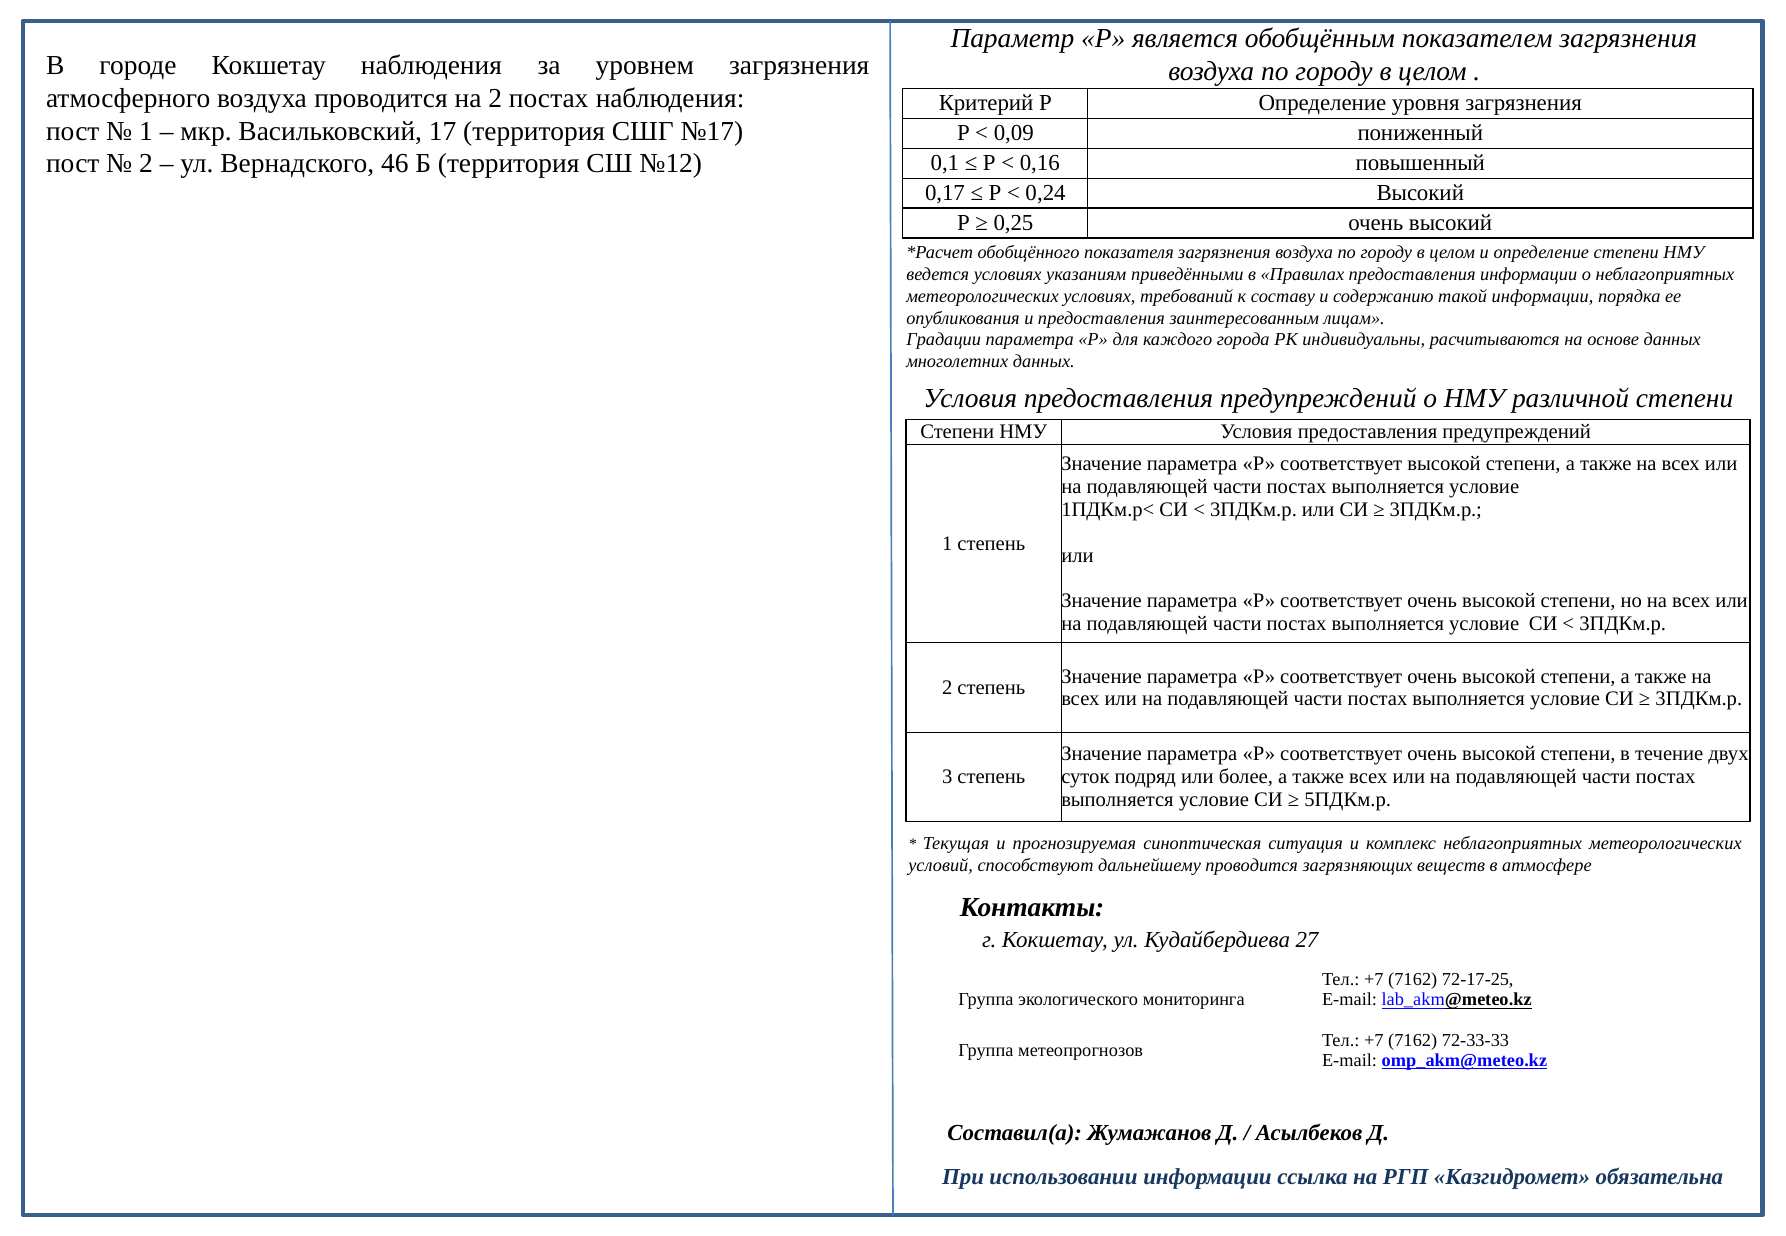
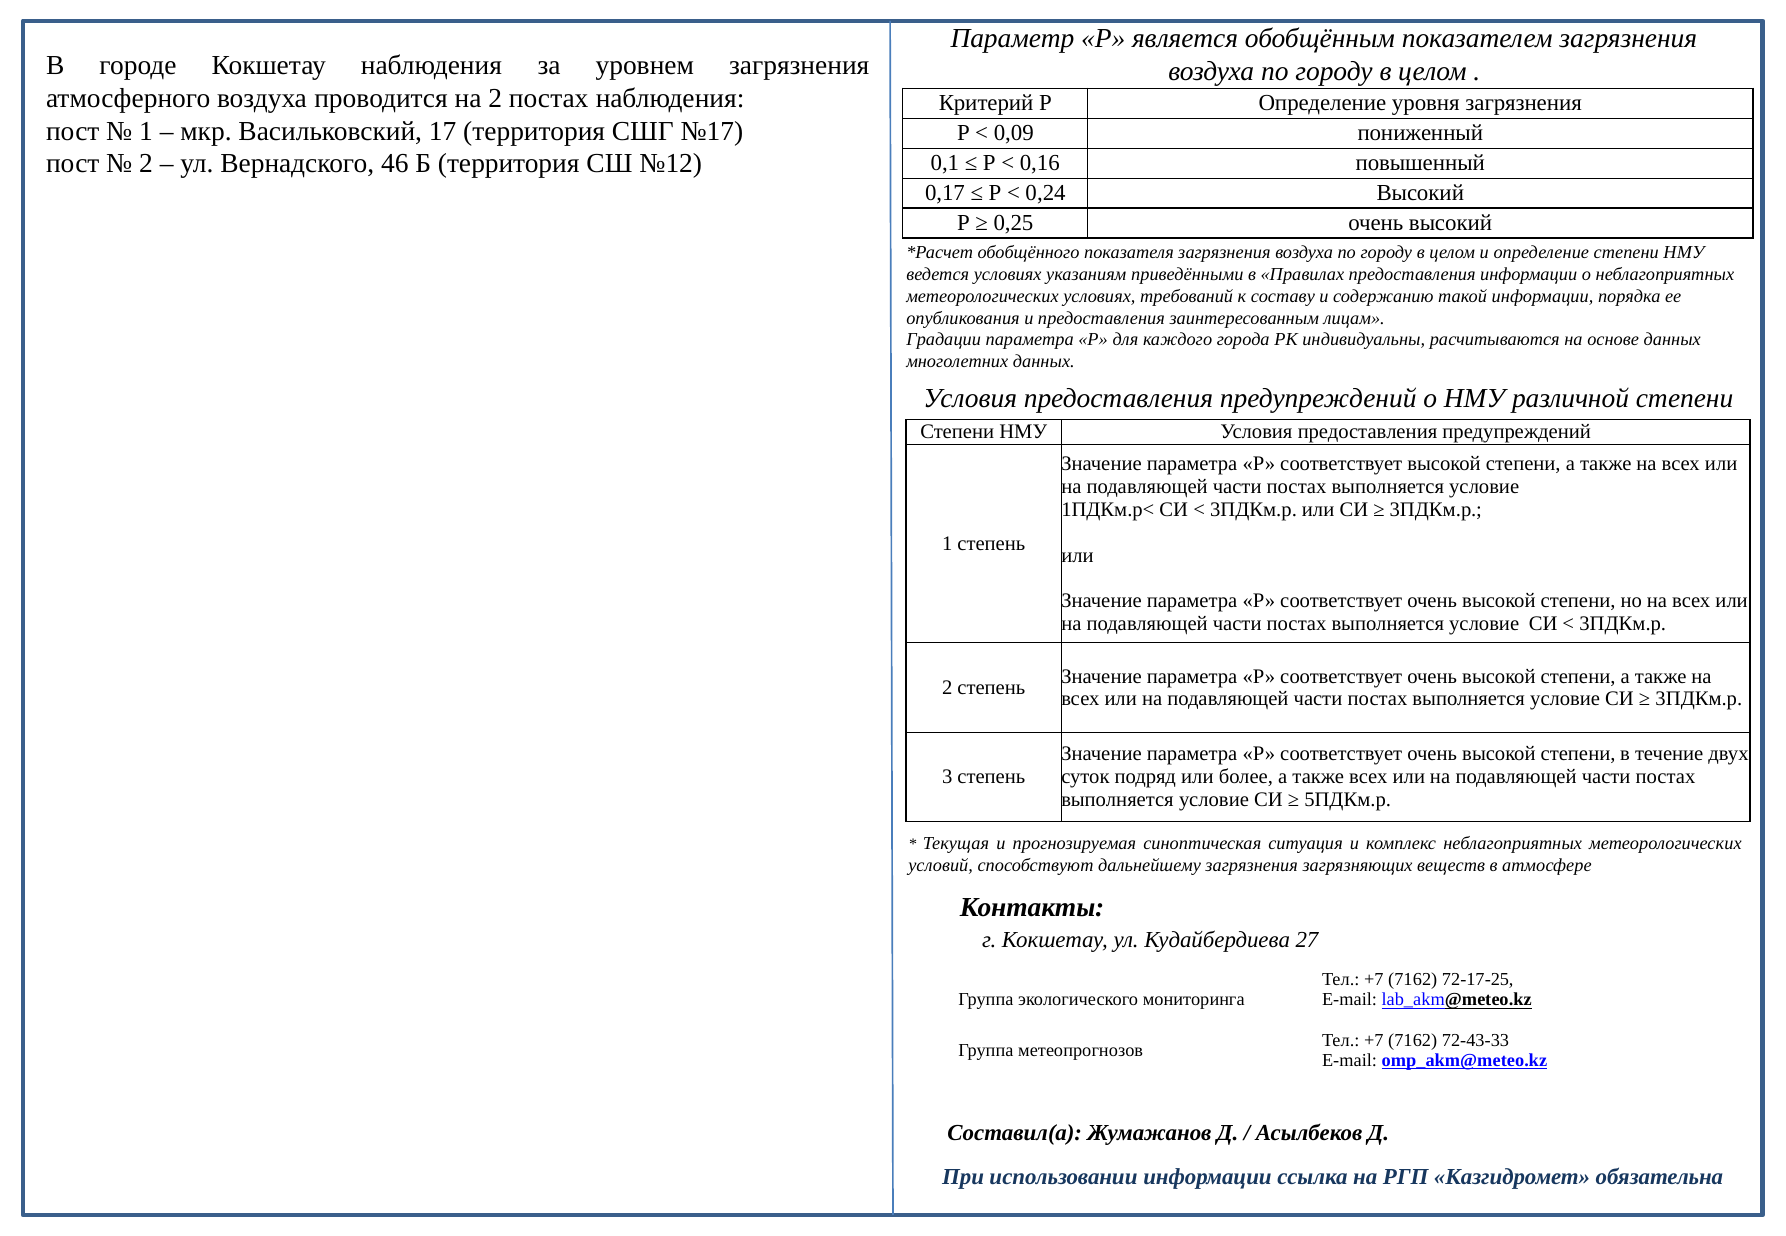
дальнейшему проводится: проводится -> загрязнения
72-33-33: 72-33-33 -> 72-43-33
